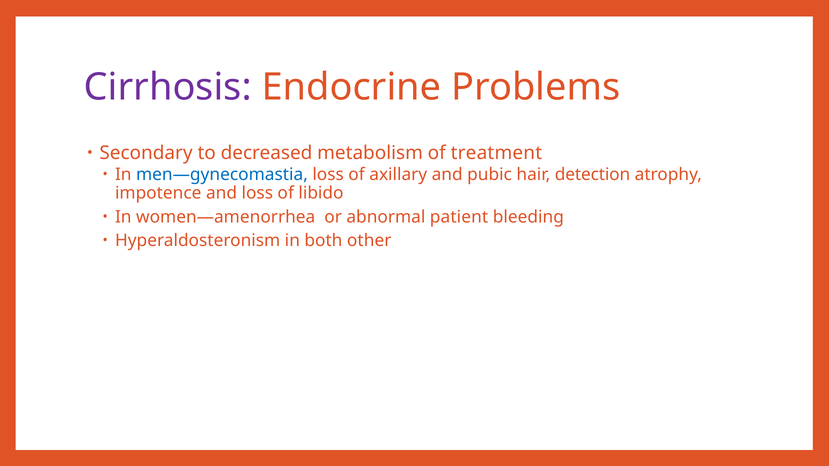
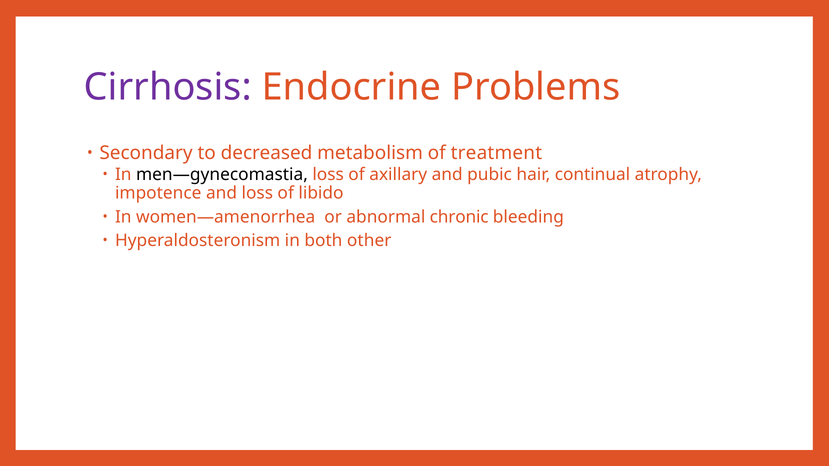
men—gynecomastia colour: blue -> black
detection: detection -> continual
patient: patient -> chronic
